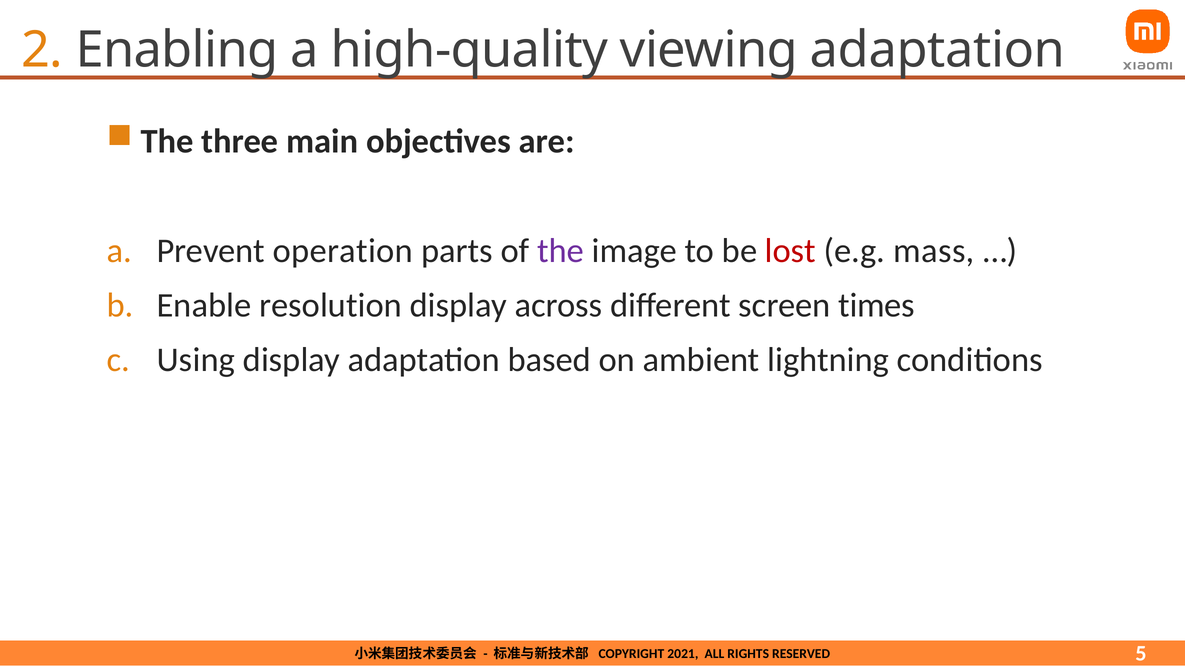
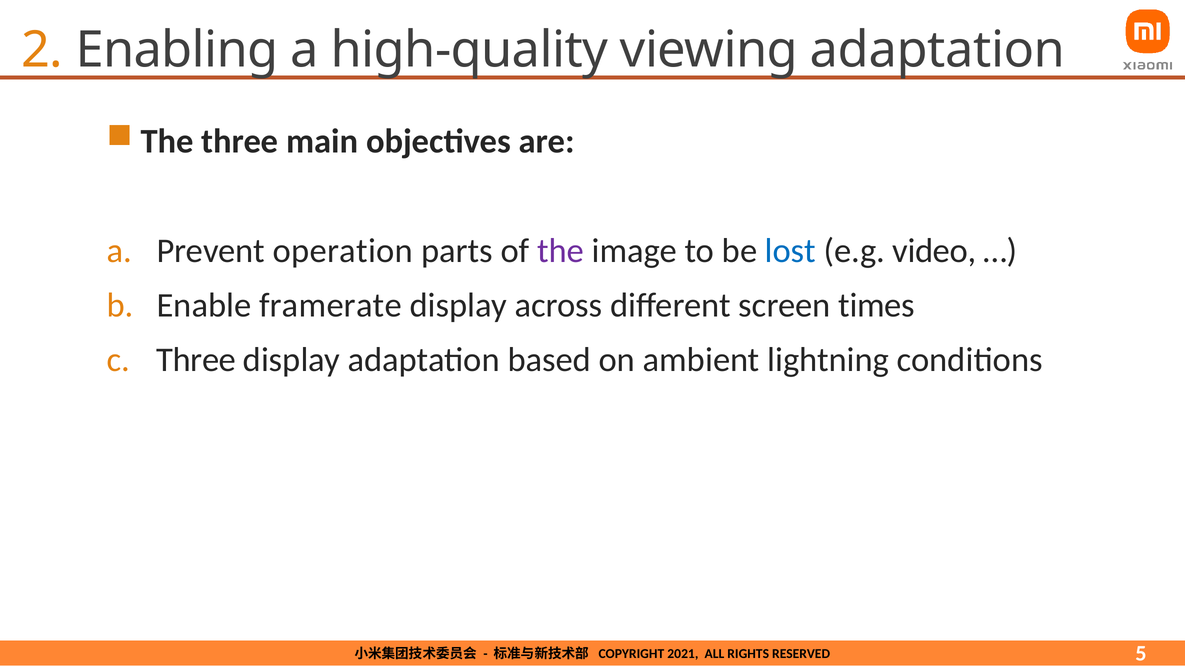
lost colour: red -> blue
mass: mass -> video
resolution: resolution -> framerate
Using at (196, 360): Using -> Three
